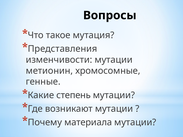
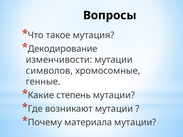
Представления: Представления -> Декодирование
метионин: метионин -> символов
